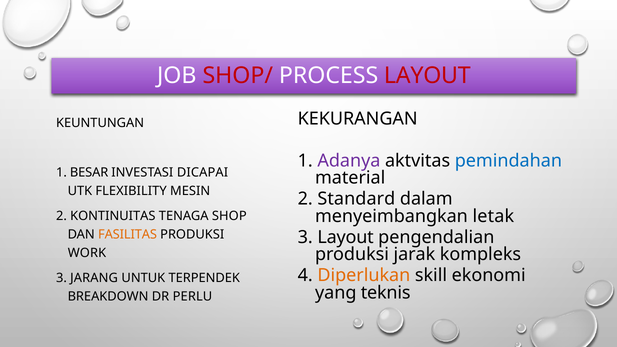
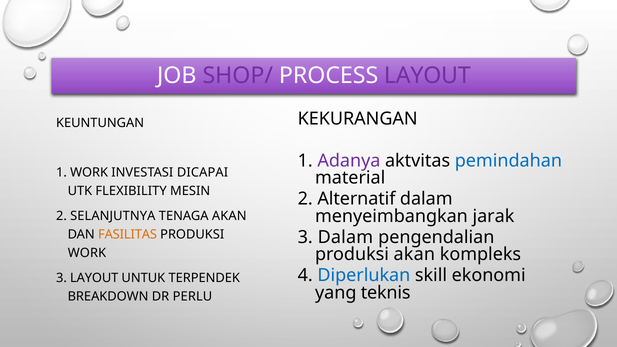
SHOP/ colour: red -> purple
LAYOUT at (427, 76) colour: red -> purple
1 BESAR: BESAR -> WORK
Standard: Standard -> Alternatif
letak: letak -> jarak
KONTINUITAS: KONTINUITAS -> SELANJUTNYA
TENAGA SHOP: SHOP -> AKAN
3 Layout: Layout -> Dalam
produksi jarak: jarak -> akan
Diperlukan colour: orange -> blue
3 JARANG: JARANG -> LAYOUT
